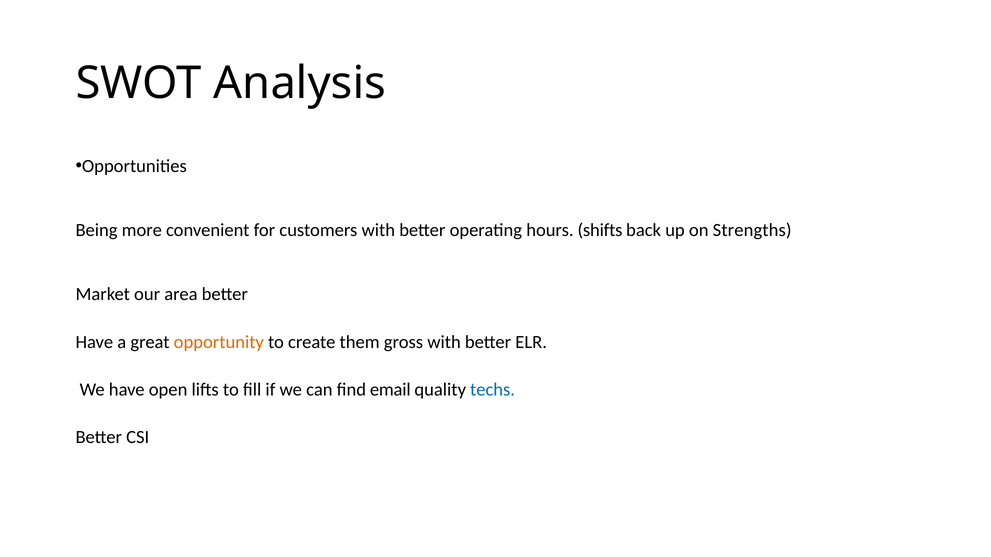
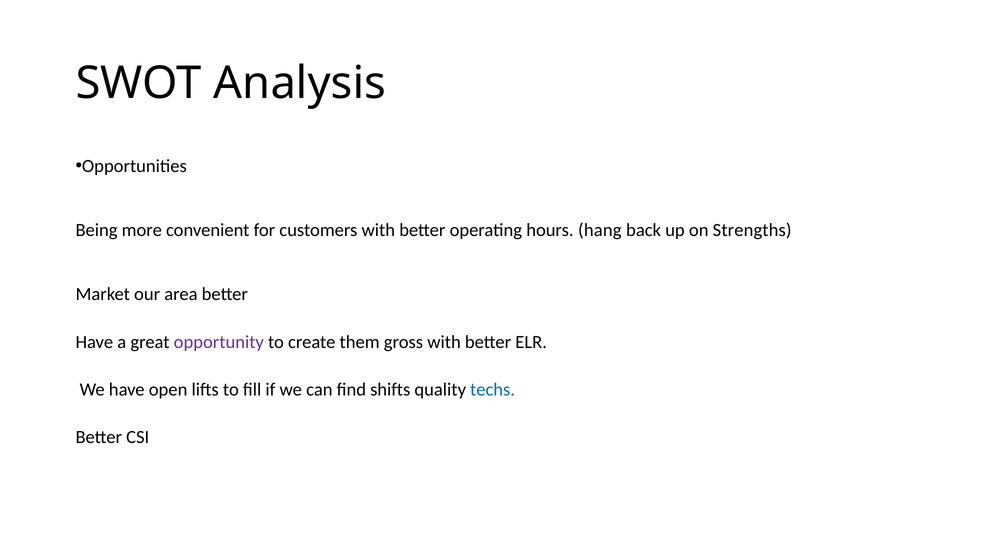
shifts: shifts -> hang
opportunity colour: orange -> purple
email: email -> shifts
